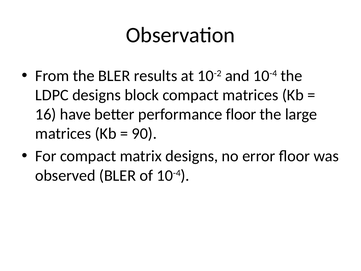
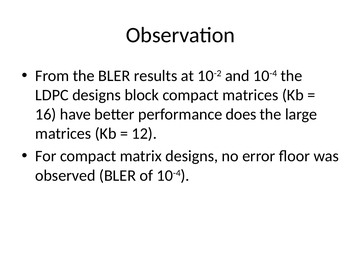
performance floor: floor -> does
90: 90 -> 12
